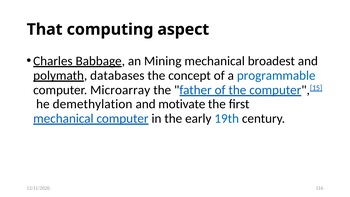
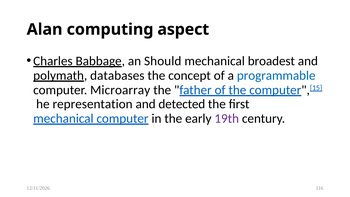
That: That -> Alan
Mining: Mining -> Should
demethylation: demethylation -> representation
motivate: motivate -> detected
19th colour: blue -> purple
